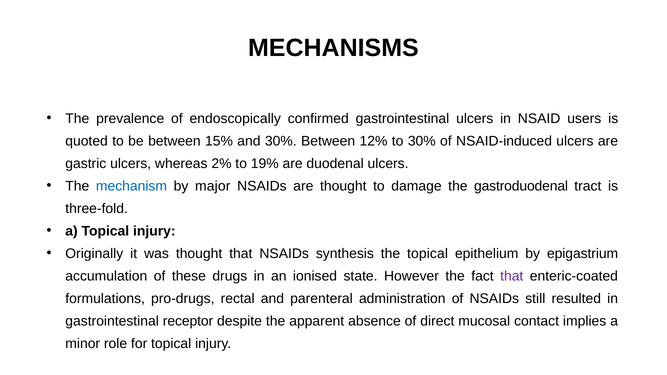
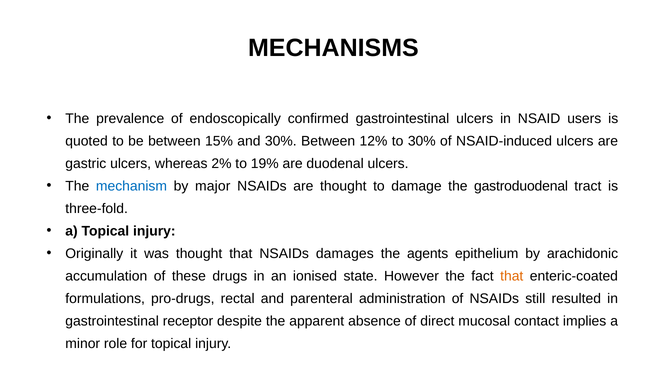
synthesis: synthesis -> damages
the topical: topical -> agents
epigastrium: epigastrium -> arachidonic
that at (512, 276) colour: purple -> orange
